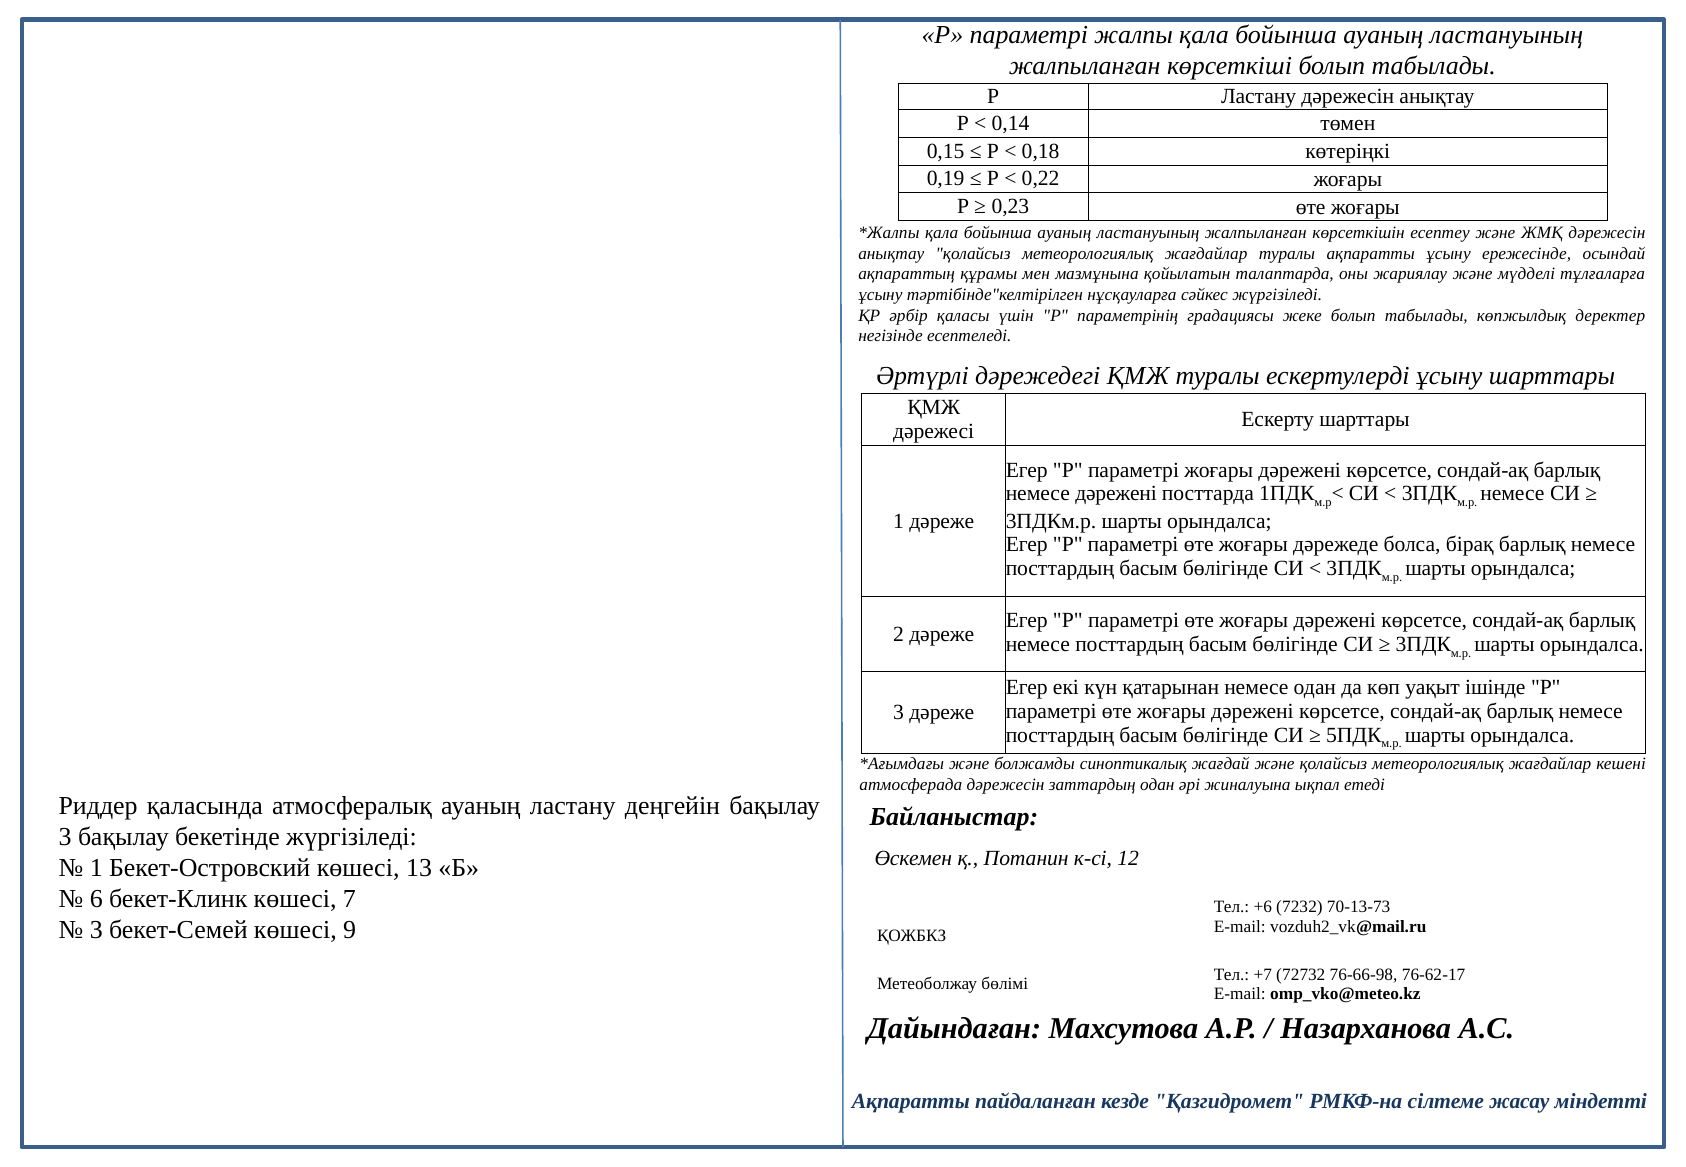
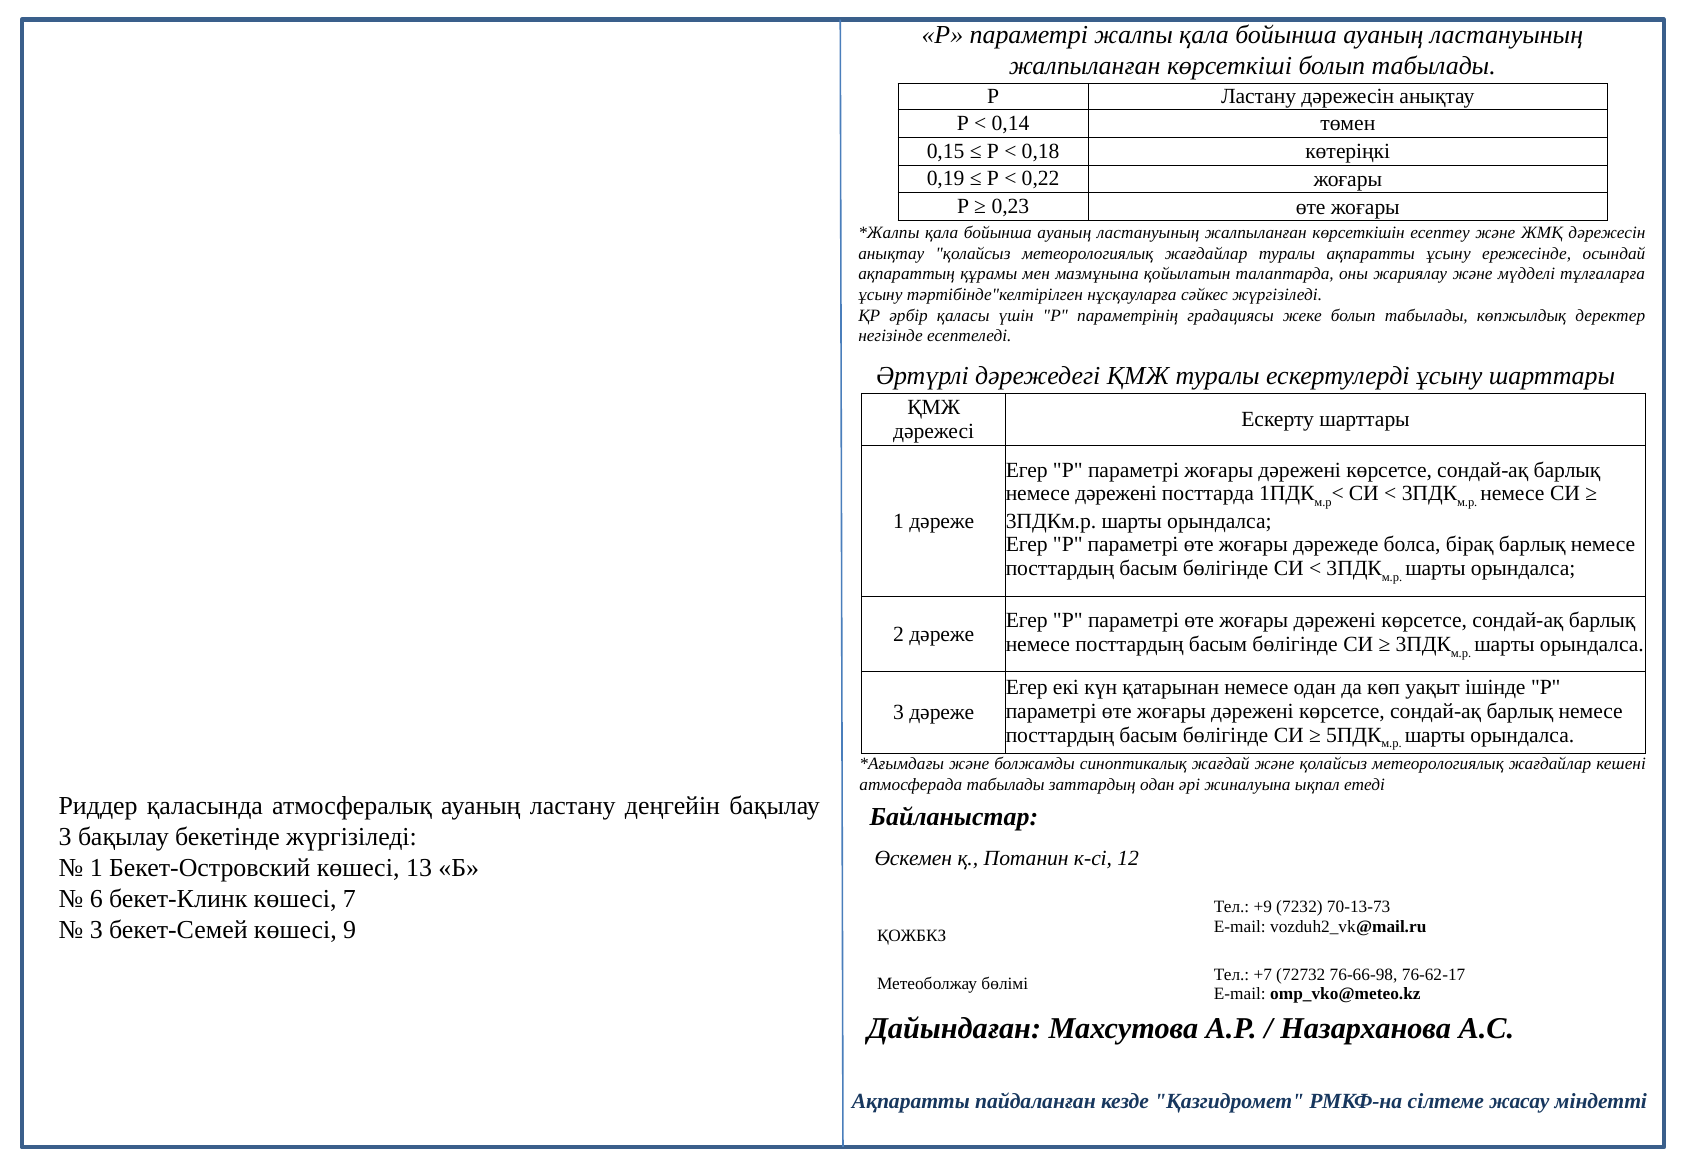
атмосферада дәрежесін: дәрежесін -> табылады
+6: +6 -> +9
